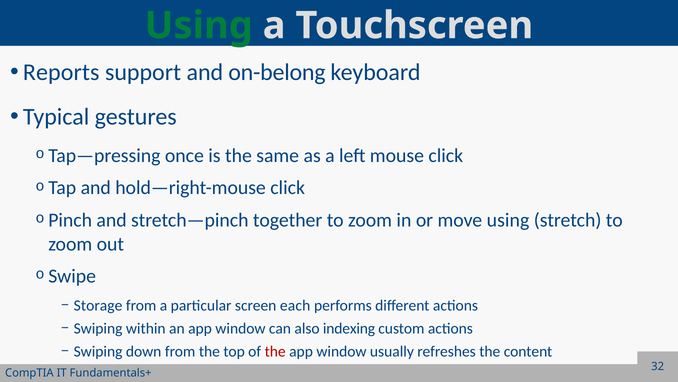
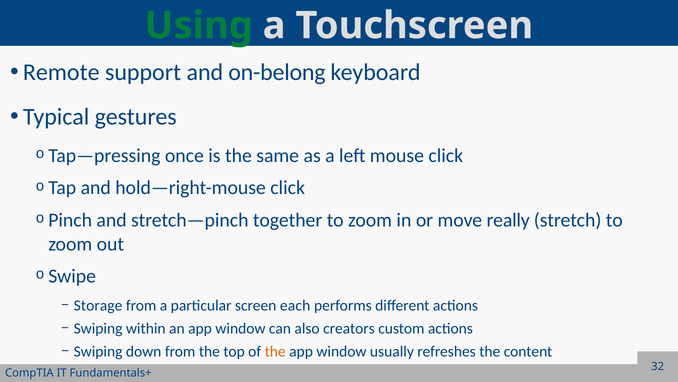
Reports: Reports -> Remote
move using: using -> really
indexing: indexing -> creators
the at (275, 351) colour: red -> orange
